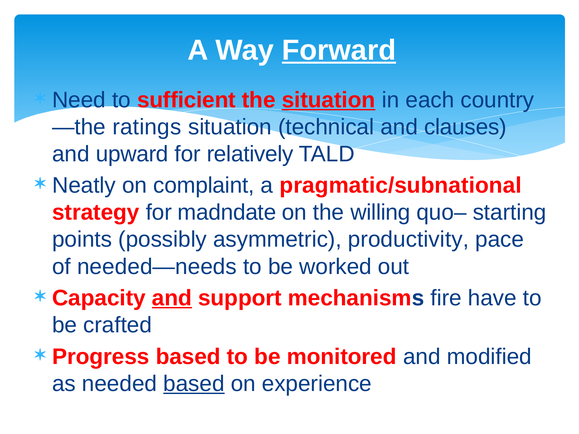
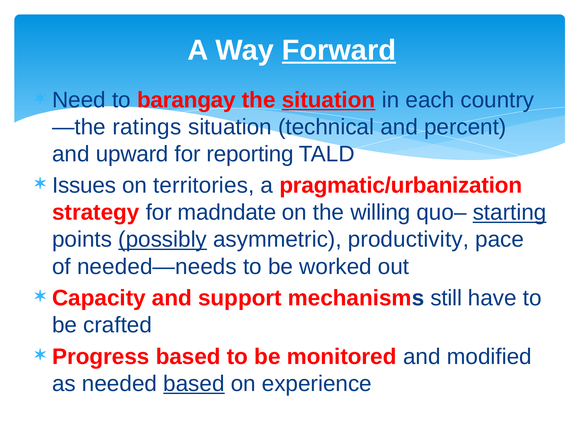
sufficient: sufficient -> barangay
clauses: clauses -> percent
relatively: relatively -> reporting
Neatly: Neatly -> Issues
complaint: complaint -> territories
pragmatic/subnational: pragmatic/subnational -> pragmatic/urbanization
starting underline: none -> present
possibly underline: none -> present
and at (172, 298) underline: present -> none
fire: fire -> still
